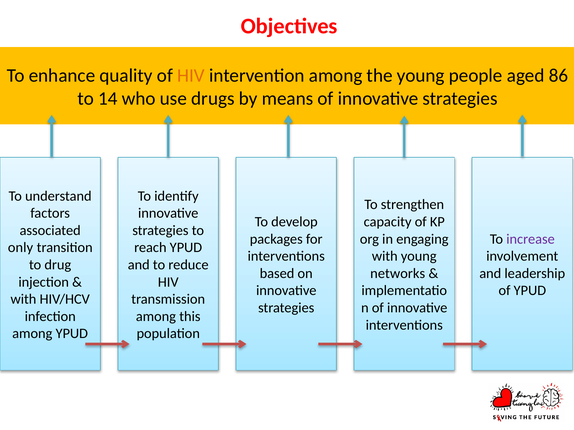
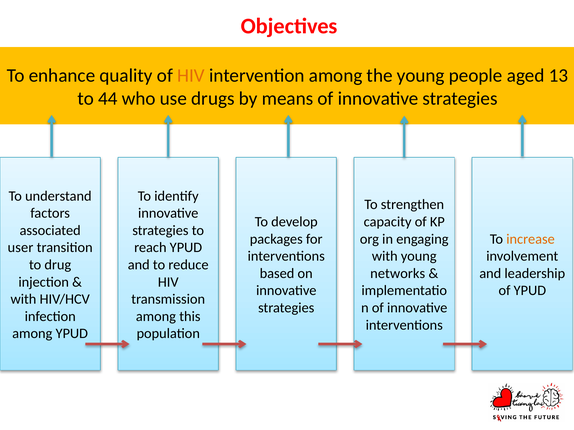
86: 86 -> 13
14: 14 -> 44
increase colour: purple -> orange
only: only -> user
